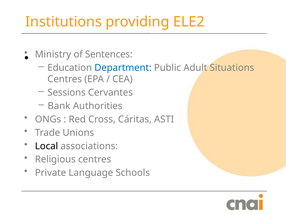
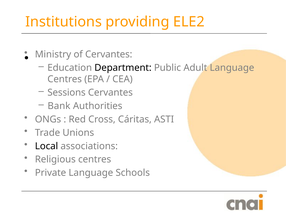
of Sentences: Sentences -> Cervantes
Department colour: blue -> black
Adult Situations: Situations -> Language
